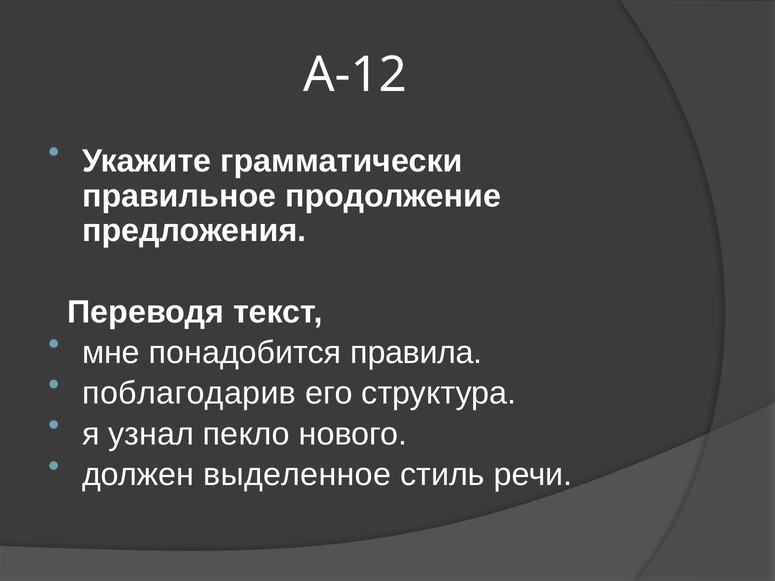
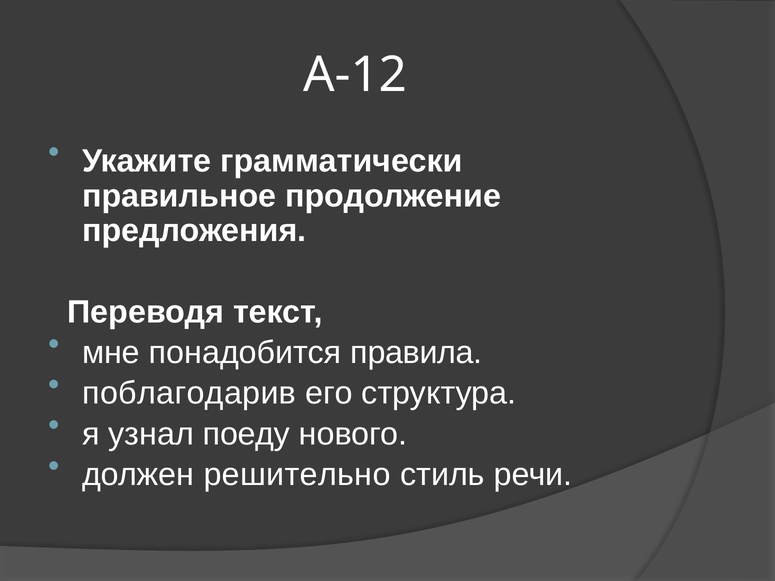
пекло: пекло -> поеду
выделенное: выделенное -> решительно
